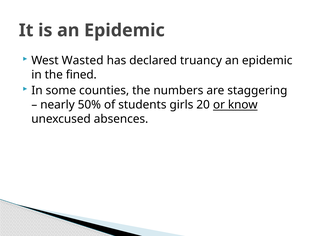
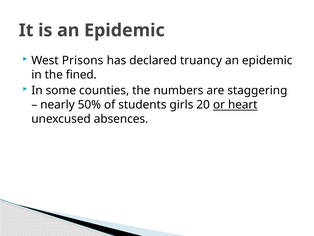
Wasted: Wasted -> Prisons
know: know -> heart
